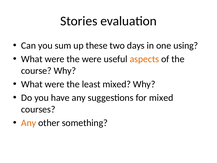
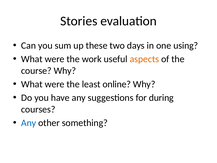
the were: were -> work
least mixed: mixed -> online
for mixed: mixed -> during
Any at (29, 123) colour: orange -> blue
